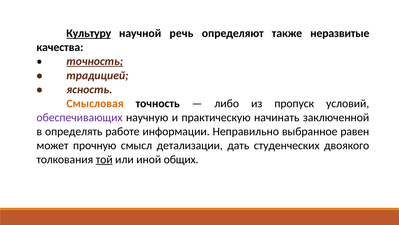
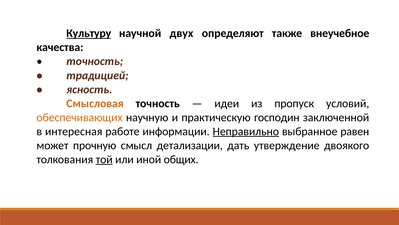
речь: речь -> двух
неразвитые: неразвитые -> внеучебное
точность at (95, 61) underline: present -> none
либо: либо -> идеи
обеспечивающих colour: purple -> orange
начинать: начинать -> господин
определять: определять -> интересная
Неправильно underline: none -> present
студенческих: студенческих -> утверждение
